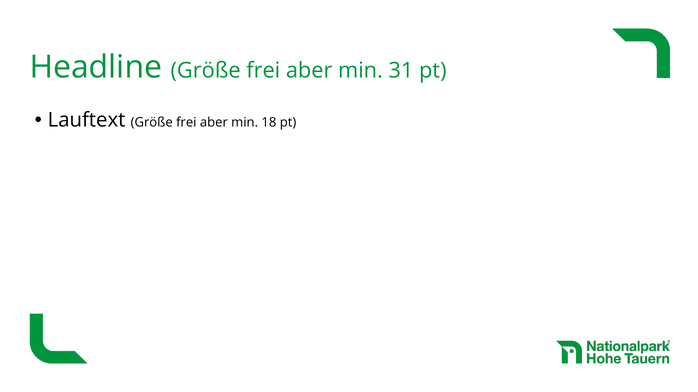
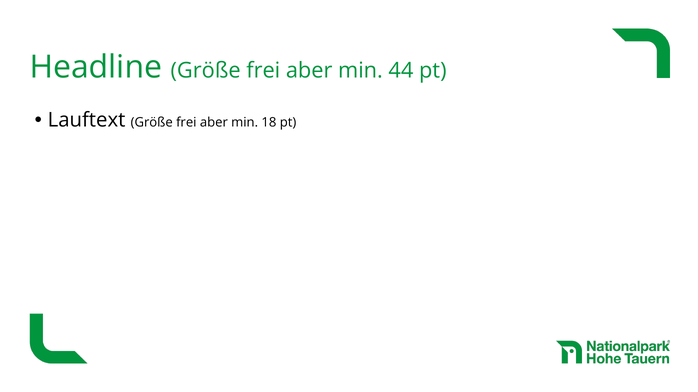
31: 31 -> 44
